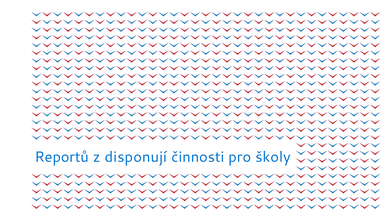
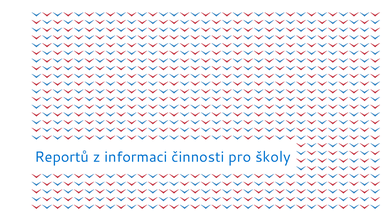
disponují: disponují -> informaci
